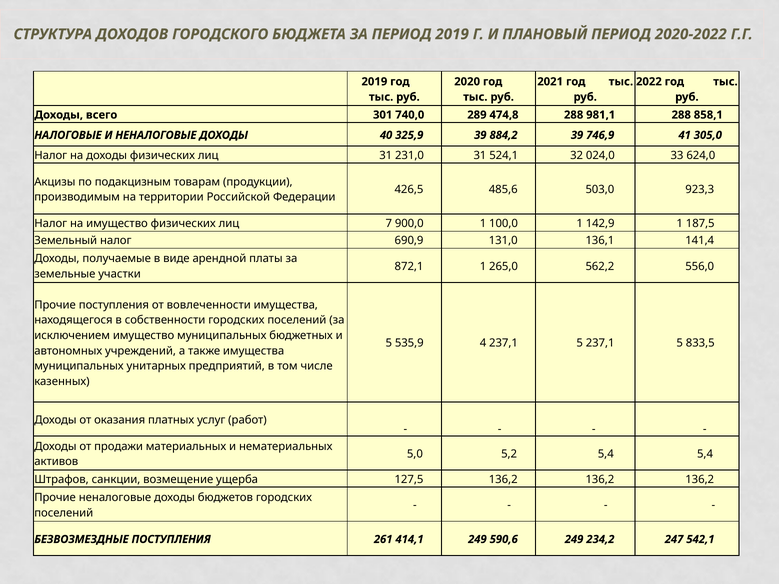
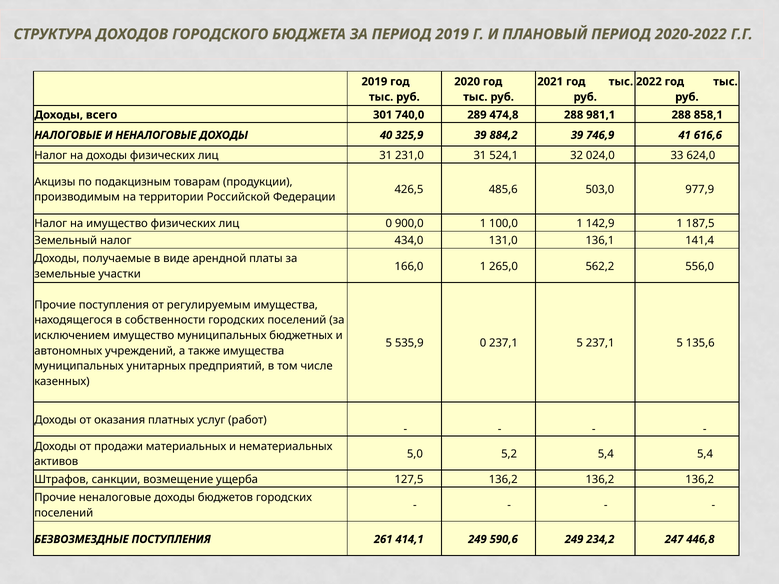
305,0: 305,0 -> 616,6
923,3: 923,3 -> 977,9
лиц 7: 7 -> 0
690,9: 690,9 -> 434,0
872,1: 872,1 -> 166,0
вовлеченности: вовлеченности -> регулируемым
535,9 4: 4 -> 0
833,5: 833,5 -> 135,6
542,1: 542,1 -> 446,8
